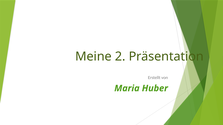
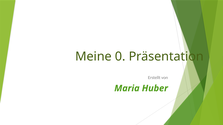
2: 2 -> 0
